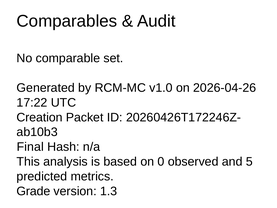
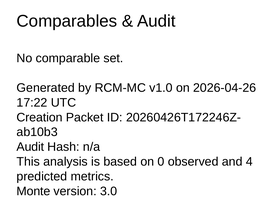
Final at (30, 147): Final -> Audit
5: 5 -> 4
Grade: Grade -> Monte
1.3: 1.3 -> 3.0
